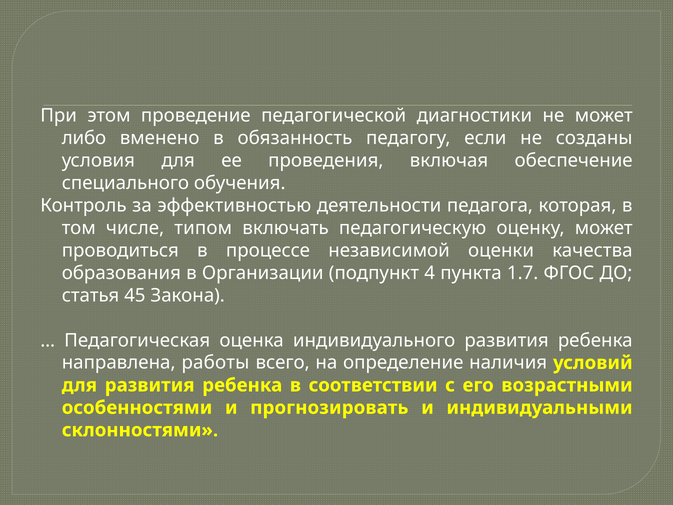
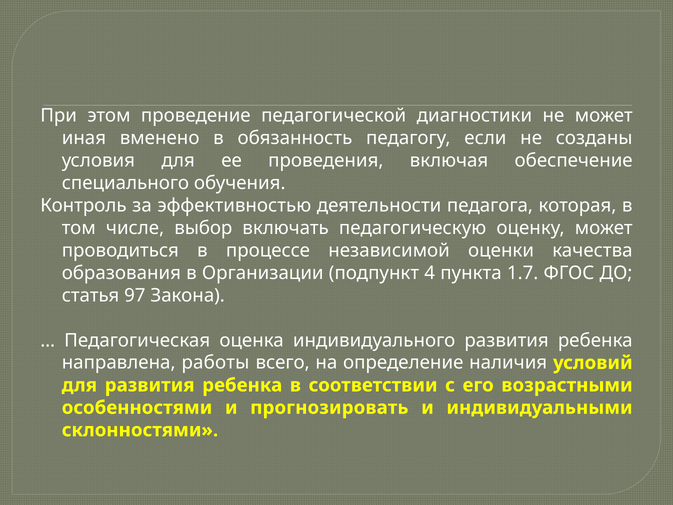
либо: либо -> иная
типом: типом -> выбор
45: 45 -> 97
